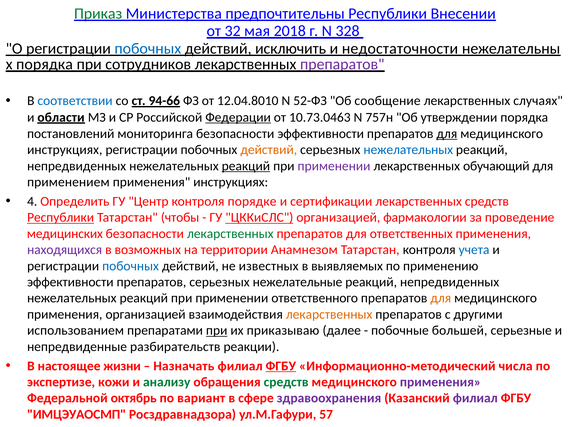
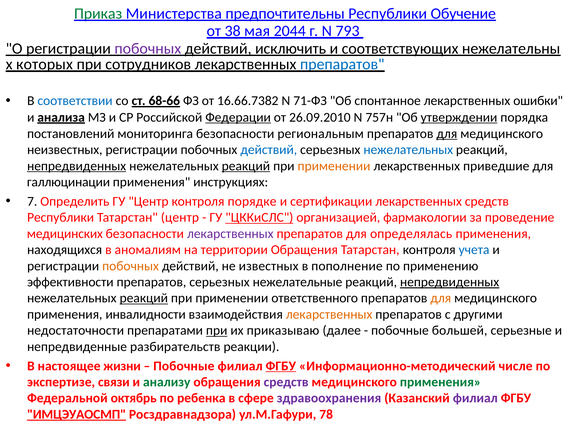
Внесении: Внесении -> Обучение
32: 32 -> 38
2018: 2018 -> 2044
328: 328 -> 793
побочных at (148, 49) colour: blue -> purple
недостаточности: недостаточности -> соответствующих
порядка at (45, 64): порядка -> которых
препаратов at (342, 64) colour: purple -> blue
94-66: 94-66 -> 68-66
12.04.8010: 12.04.8010 -> 16.66.7382
52-ФЗ: 52-ФЗ -> 71-ФЗ
сообщение: сообщение -> спонтанное
случаях: случаях -> ошибки
области: области -> анализа
10.73.0463: 10.73.0463 -> 26.09.2010
утверждении underline: none -> present
безопасности эффективности: эффективности -> региональным
инструкциях at (65, 150): инструкциях -> неизвестных
действий at (269, 150) colour: orange -> blue
непредвиденных at (77, 166) underline: none -> present
применении at (334, 166) colour: purple -> orange
обучающий: обучающий -> приведшие
применением: применением -> галлюцинации
4: 4 -> 7
Республики at (61, 218) underline: present -> none
Татарстан чтобы: чтобы -> центр
лекарственных at (230, 234) colour: green -> purple
ответственных: ответственных -> определялась
находящихся colour: purple -> black
возможных: возможных -> аномалиям
территории Анамнезом: Анамнезом -> Обращения
побочных at (131, 266) colour: blue -> orange
выявляемых: выявляемых -> пополнение
непредвиденных at (450, 282) underline: none -> present
реакций at (144, 299) underline: none -> present
применения организацией: организацией -> инвалидности
использованием: использованием -> недостаточности
Назначать at (184, 366): Назначать -> Побочные
числа: числа -> числе
кожи: кожи -> связи
средств at (286, 382) colour: green -> purple
применения at (441, 382) colour: purple -> green
вариант: вариант -> ребенка
ИМЦЭУАОСМП underline: none -> present
57: 57 -> 78
